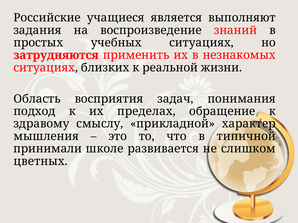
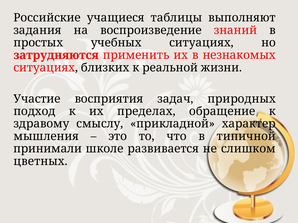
является: является -> таблицы
Область: Область -> Участие
понимания: понимания -> природных
